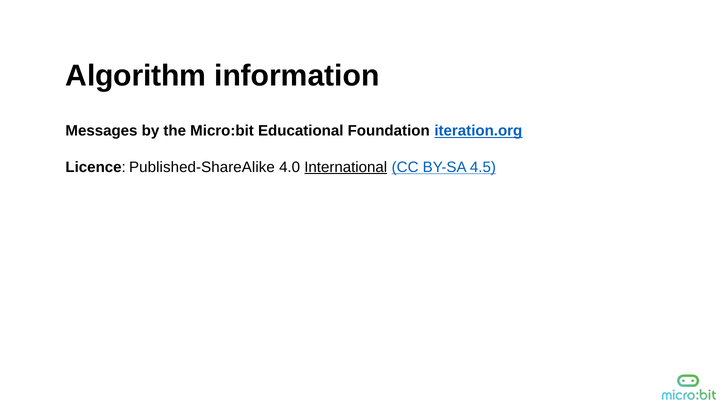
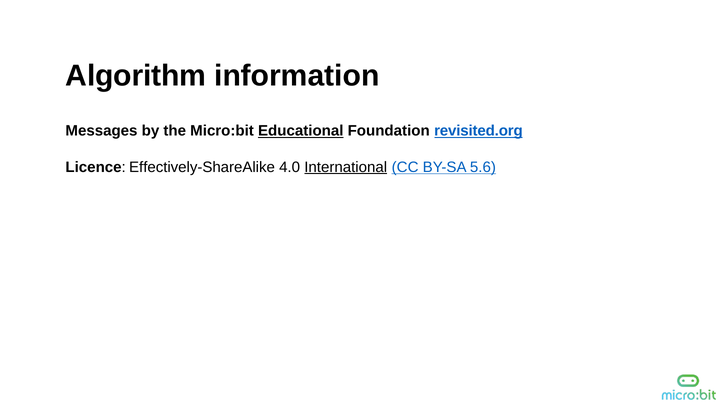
Educational underline: none -> present
iteration.org: iteration.org -> revisited.org
Published-ShareAlike: Published-ShareAlike -> Effectively-ShareAlike
4.5: 4.5 -> 5.6
